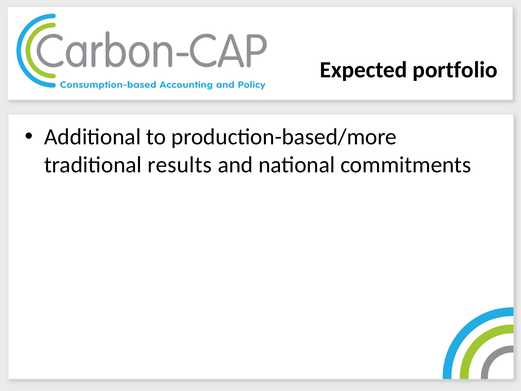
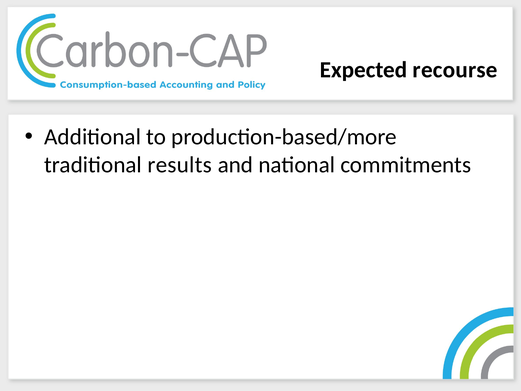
portfolio: portfolio -> recourse
